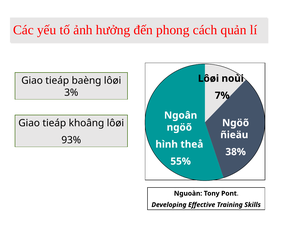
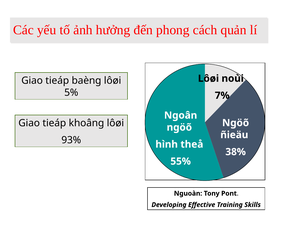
3%: 3% -> 5%
